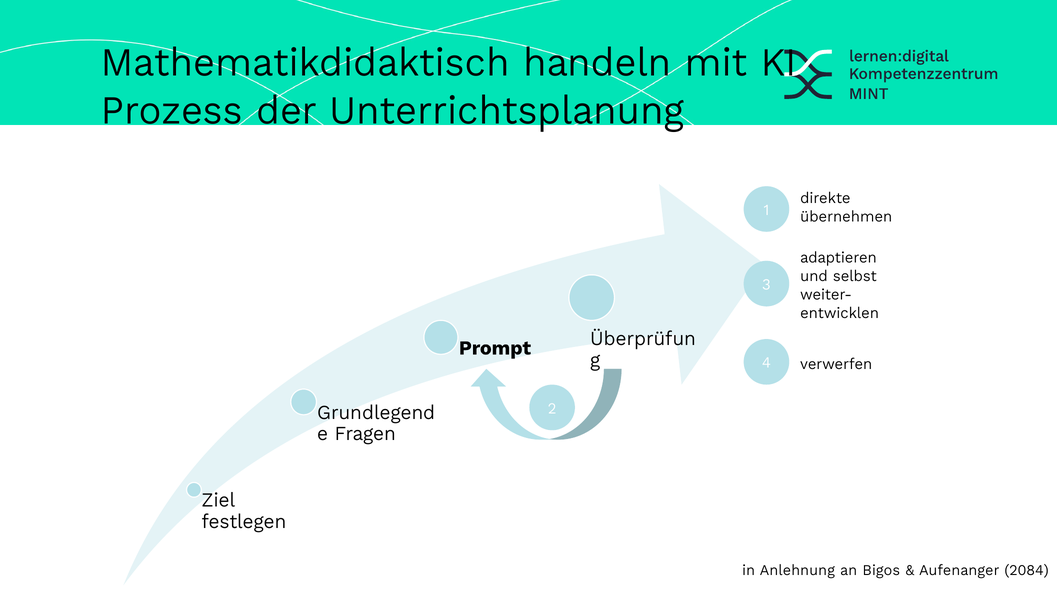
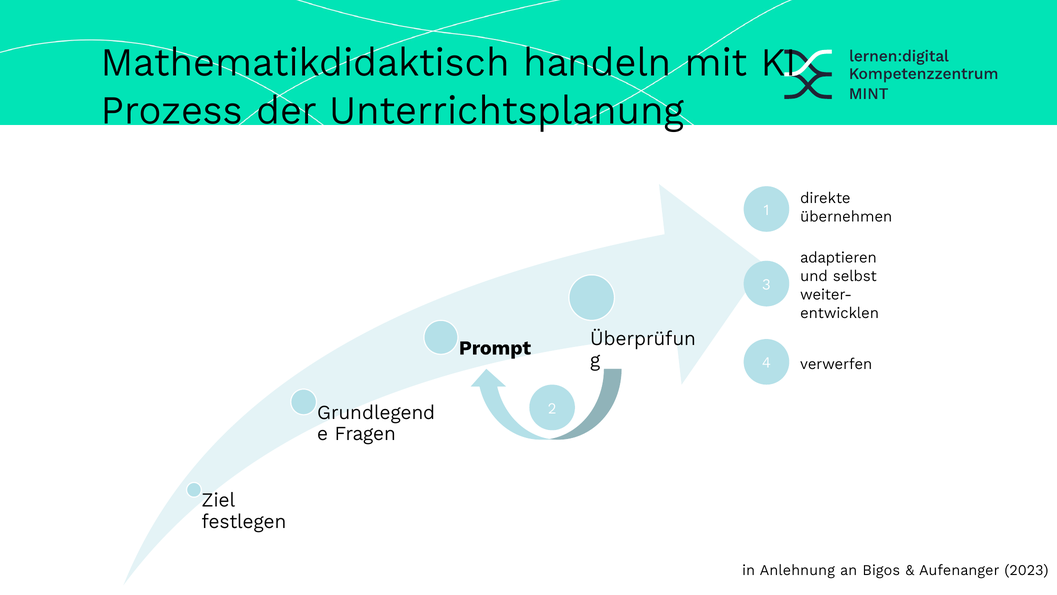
2084: 2084 -> 2023
